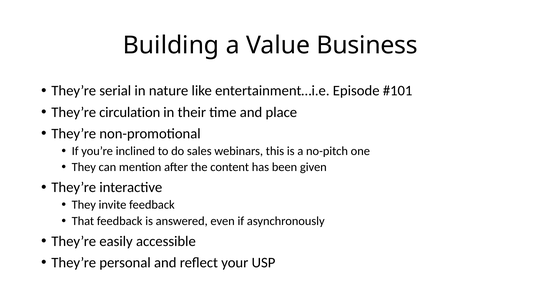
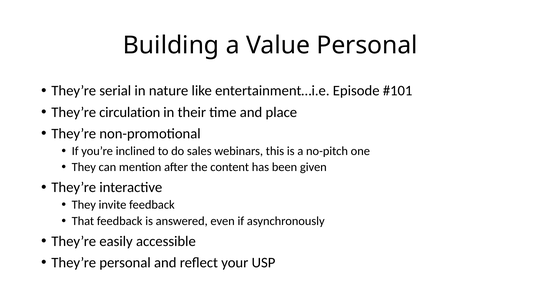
Value Business: Business -> Personal
